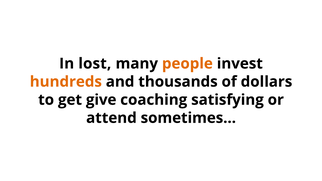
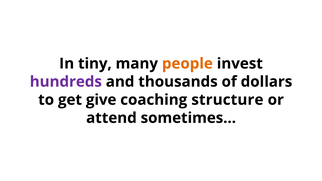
lost: lost -> tiny
hundreds colour: orange -> purple
satisfying: satisfying -> structure
